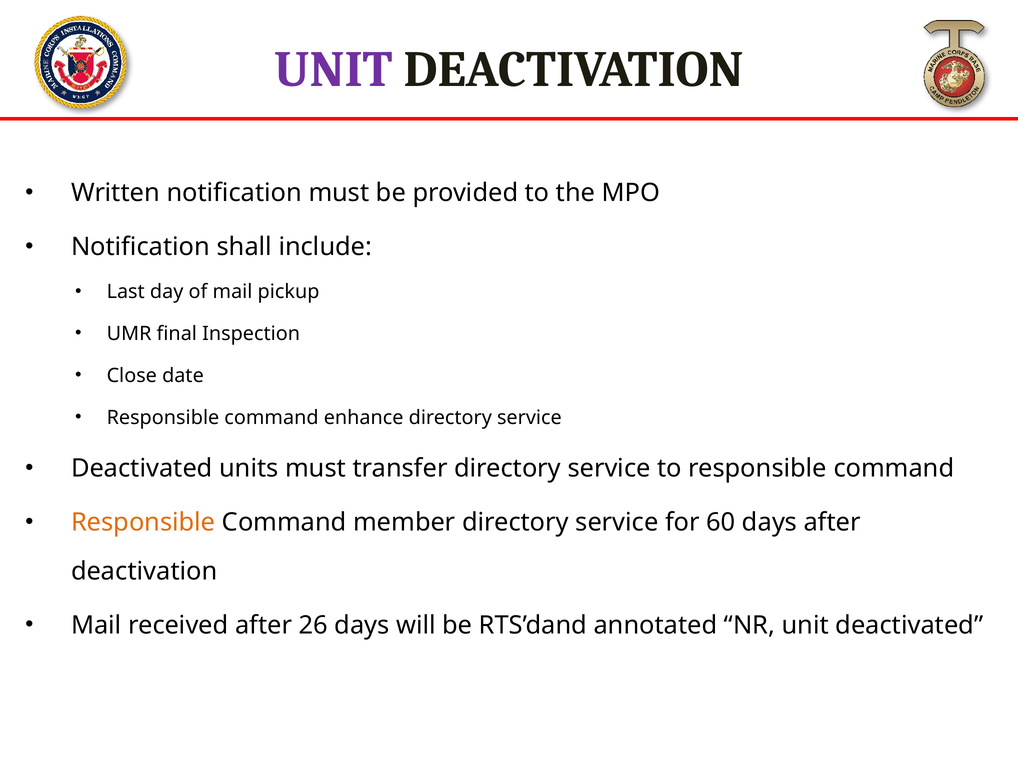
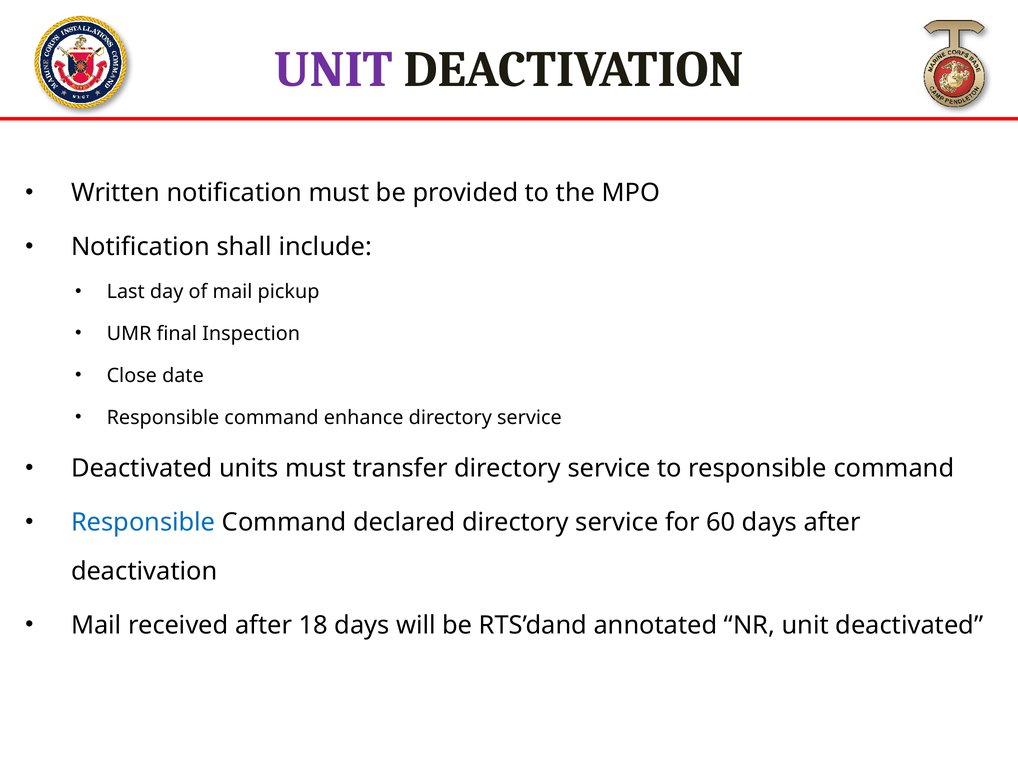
Responsible at (143, 523) colour: orange -> blue
member: member -> declared
26: 26 -> 18
